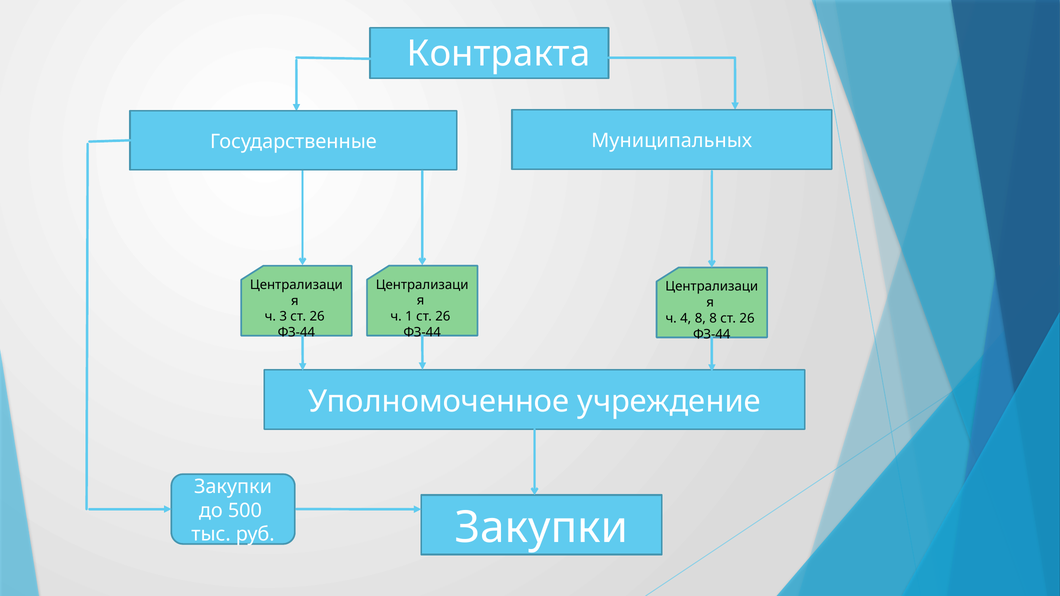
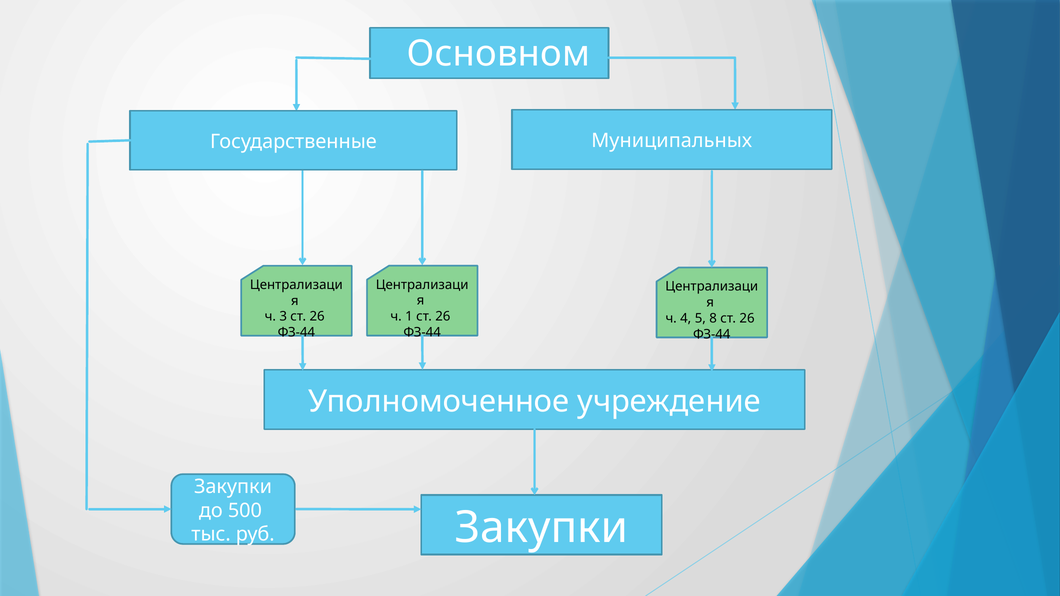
Контракта: Контракта -> Основном
4 8: 8 -> 5
